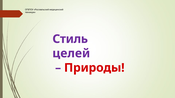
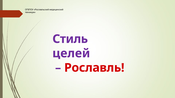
Природы: Природы -> Рославль
